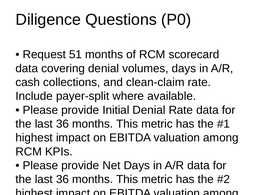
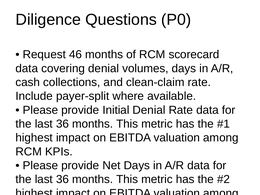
51: 51 -> 46
